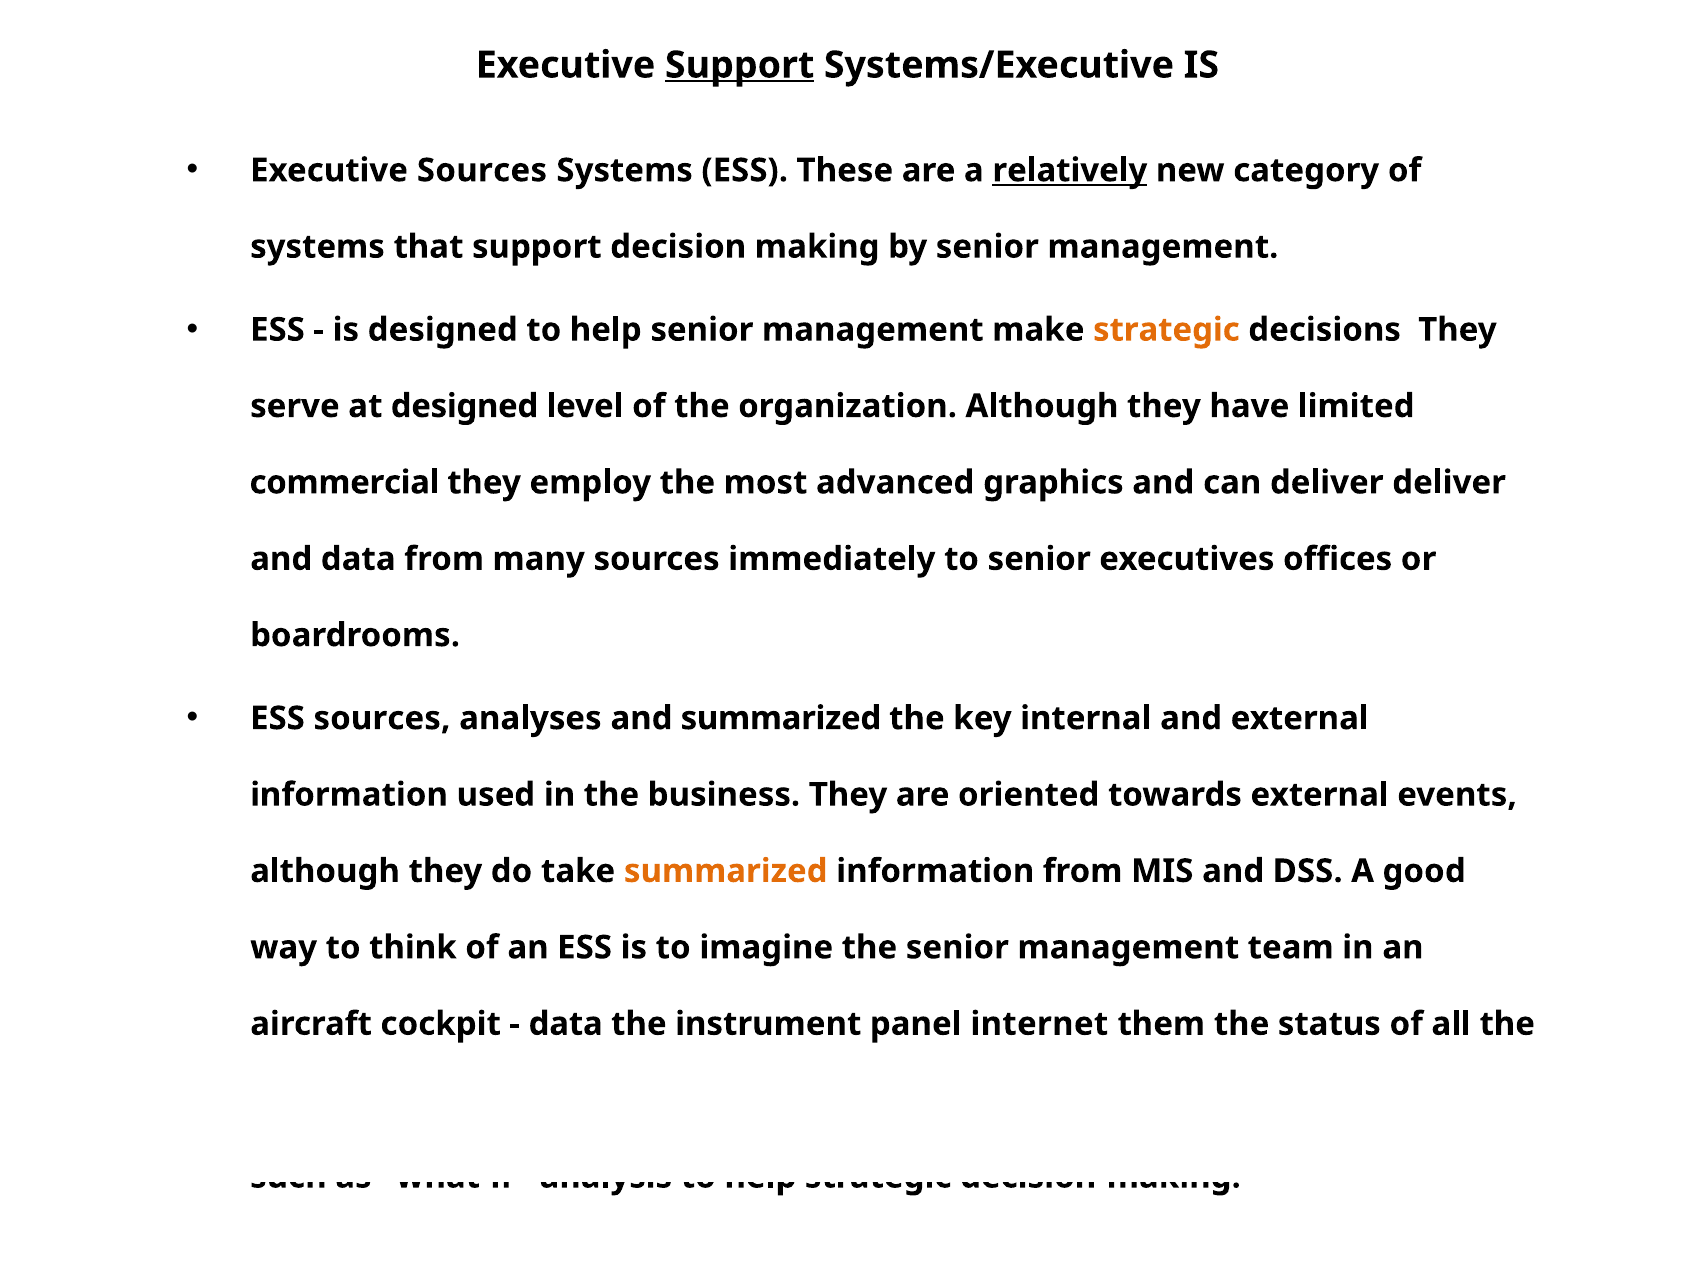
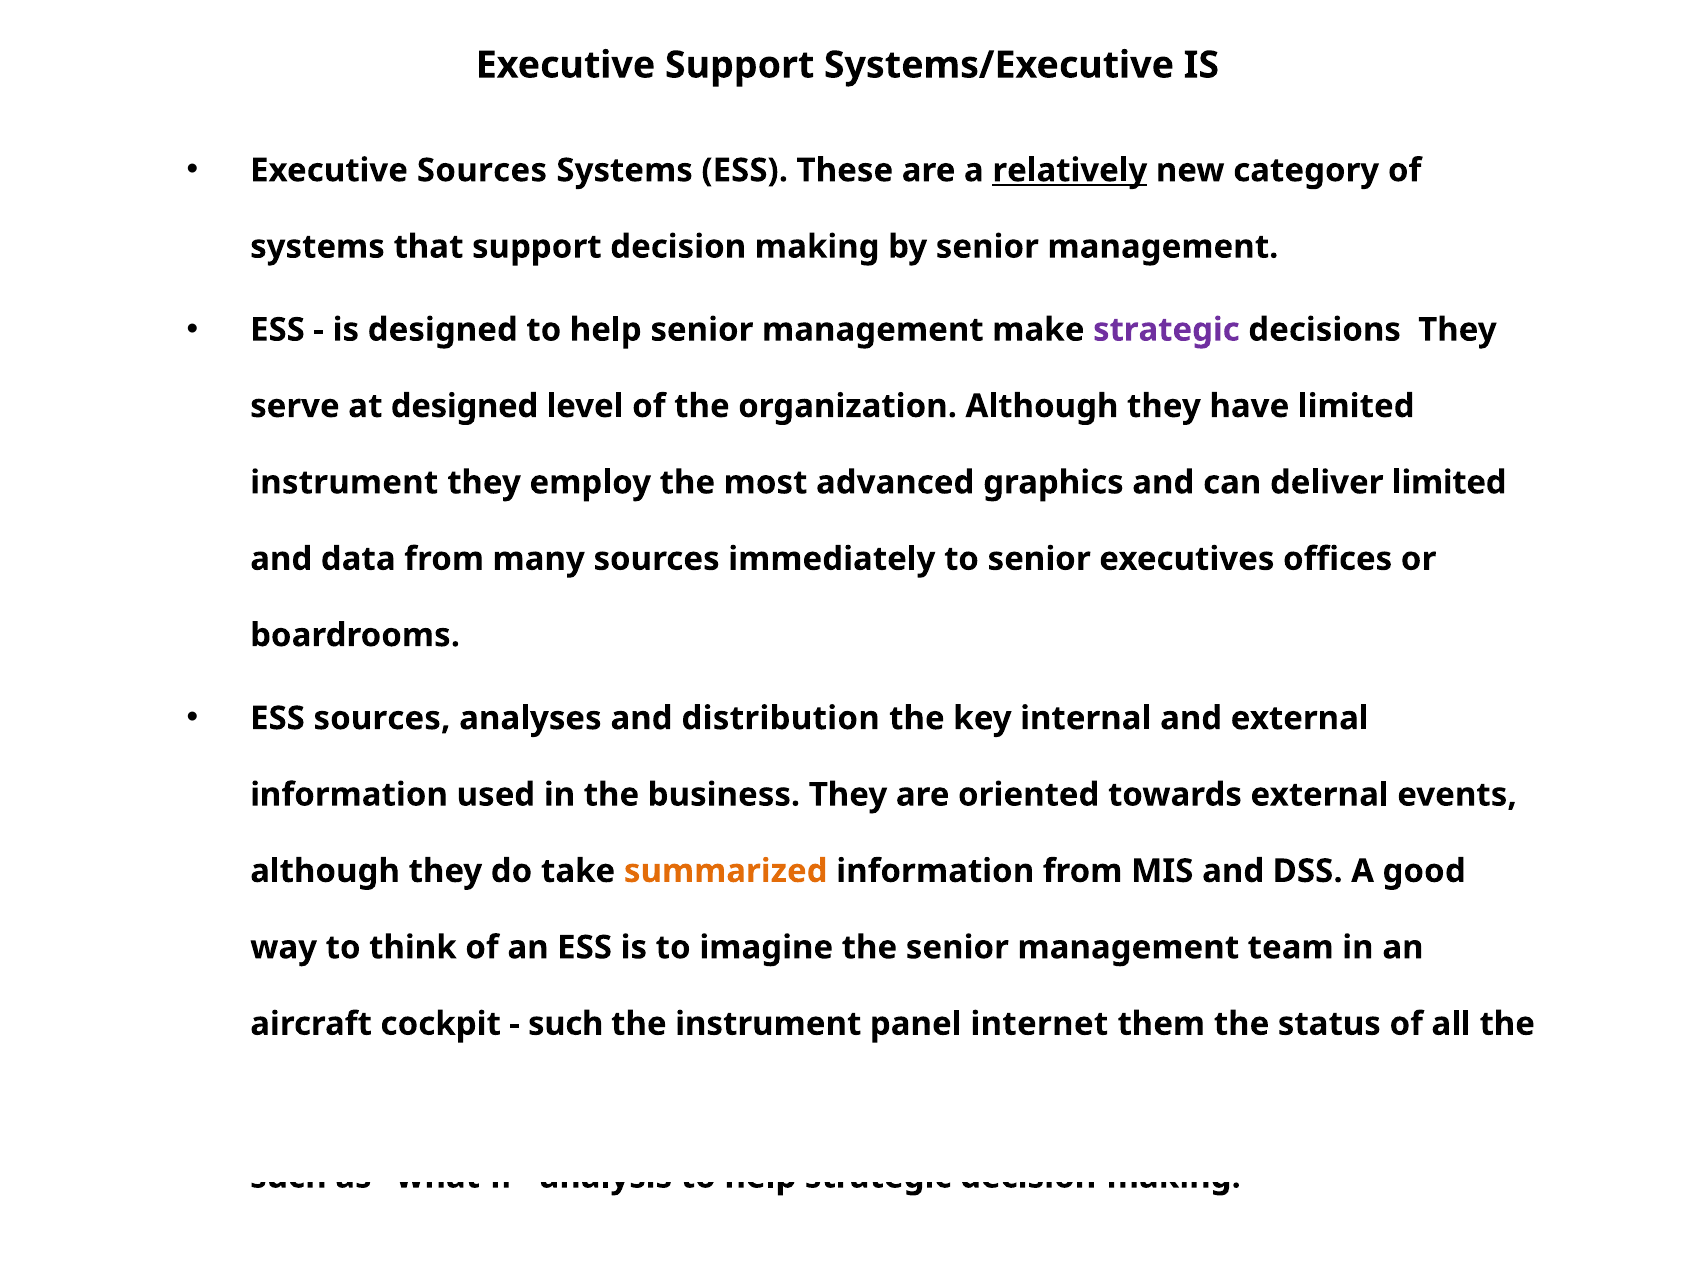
Support at (740, 65) underline: present -> none
strategic at (1166, 330) colour: orange -> purple
commercial at (344, 483): commercial -> instrument
deliver deliver: deliver -> limited
and summarized: summarized -> distribution
data at (566, 1024): data -> such
